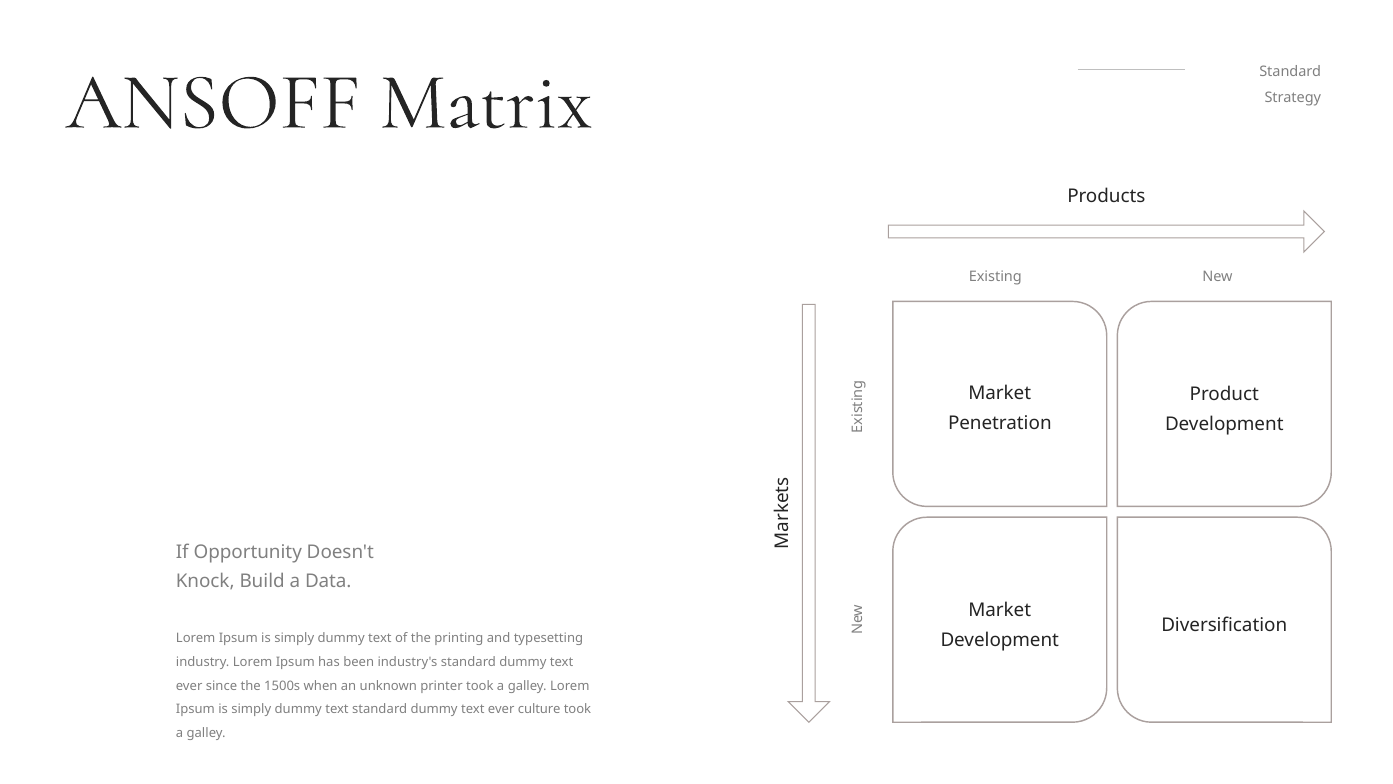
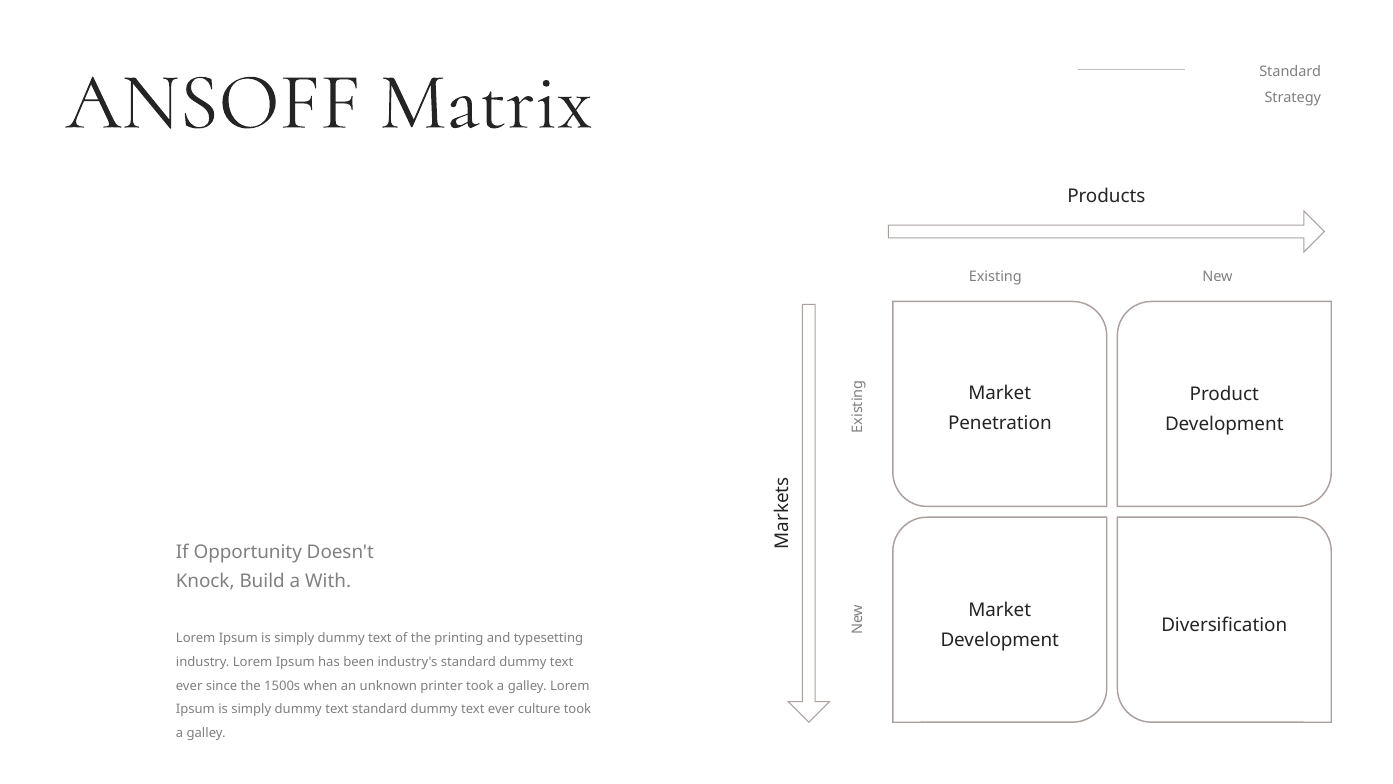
Data: Data -> With
